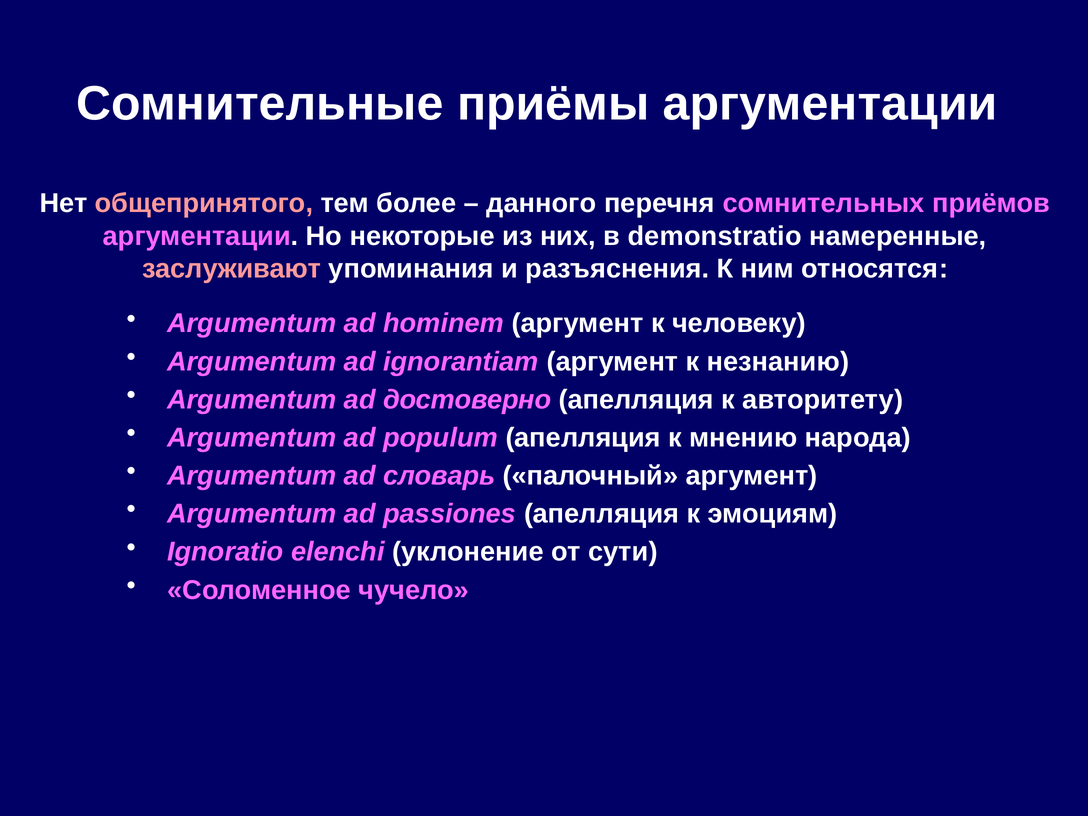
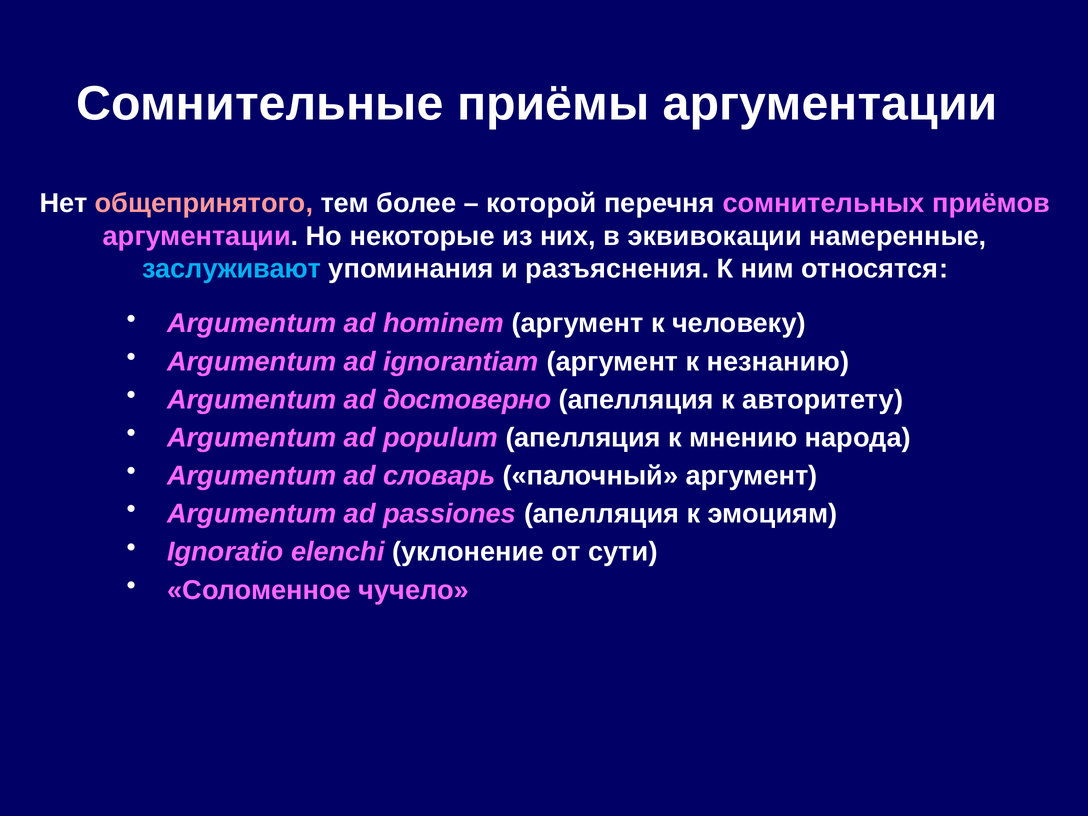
данного: данного -> которой
demonstratio: demonstratio -> эквивокации
заслуживают colour: pink -> light blue
